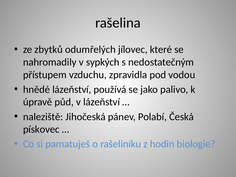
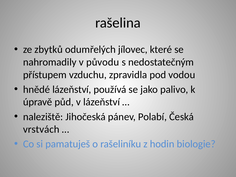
sypkých: sypkých -> původu
pískovec: pískovec -> vrstvách
